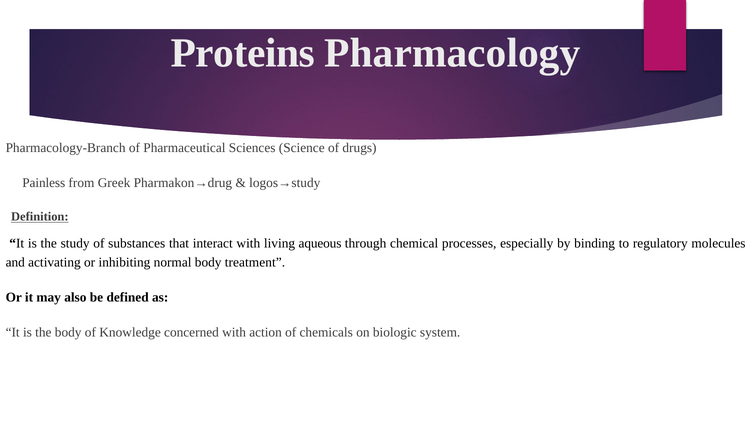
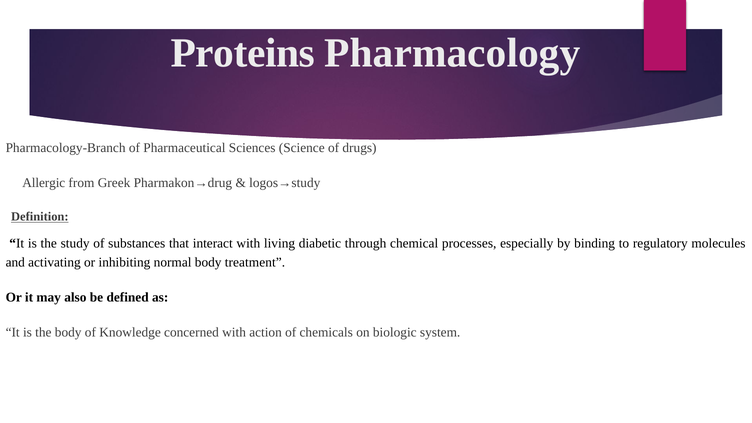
Painless: Painless -> Allergic
aqueous: aqueous -> diabetic
